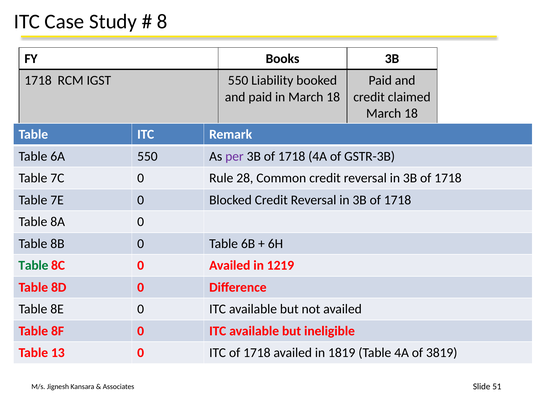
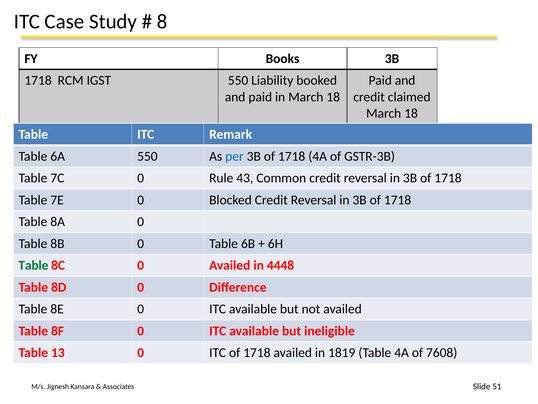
per colour: purple -> blue
28: 28 -> 43
1219: 1219 -> 4448
3819: 3819 -> 7608
